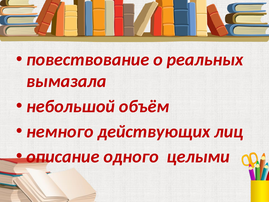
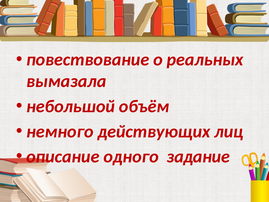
целыми: целыми -> задание
